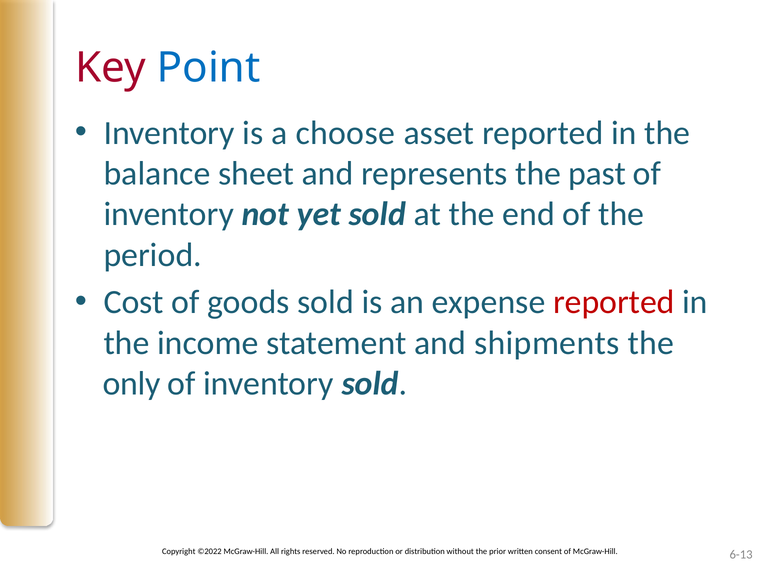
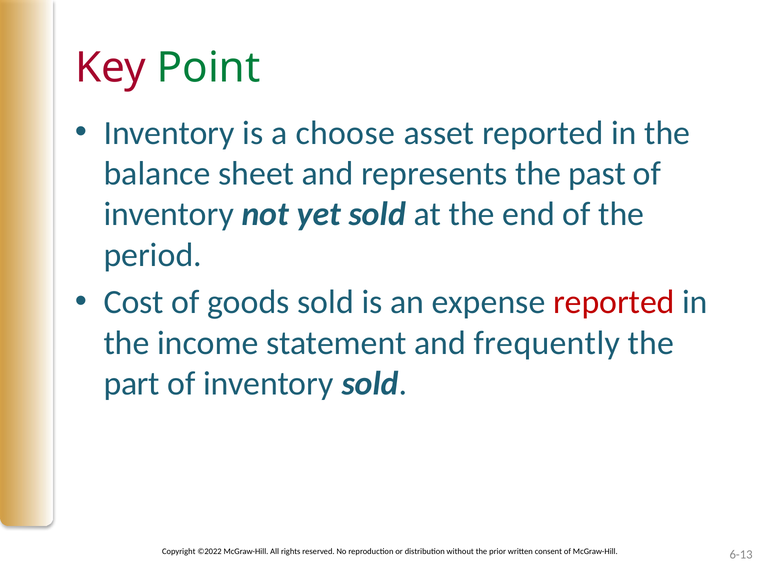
Point colour: blue -> green
shipments: shipments -> frequently
only: only -> part
